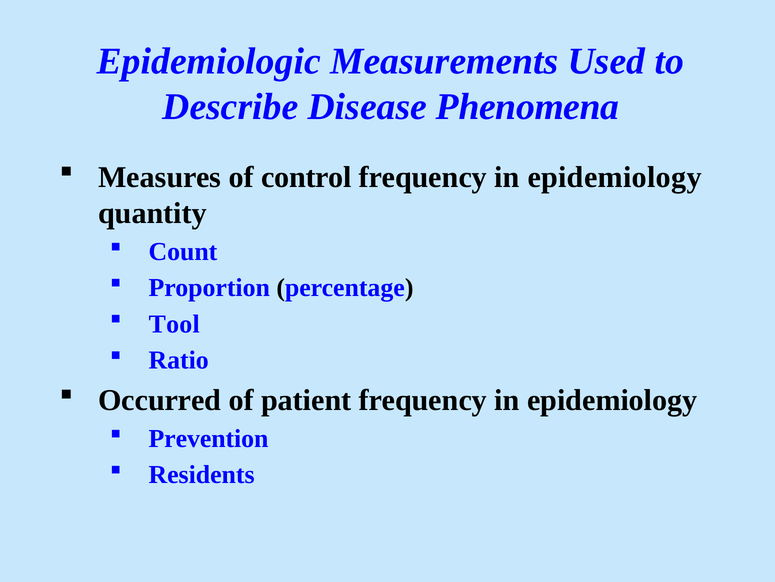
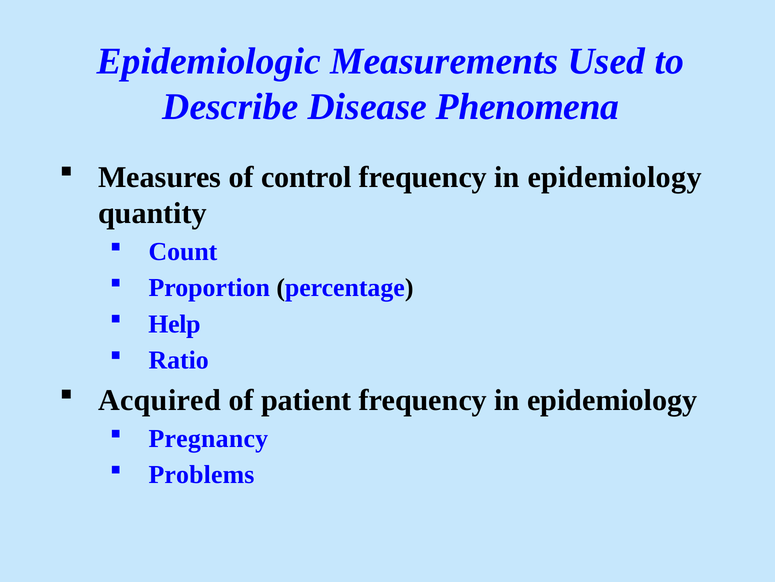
Tool: Tool -> Help
Occurred: Occurred -> Acquired
Prevention: Prevention -> Pregnancy
Residents: Residents -> Problems
